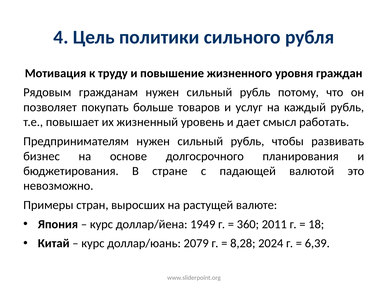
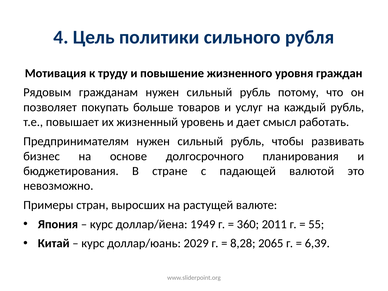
18: 18 -> 55
2079: 2079 -> 2029
2024: 2024 -> 2065
